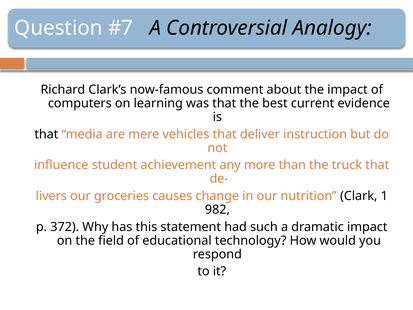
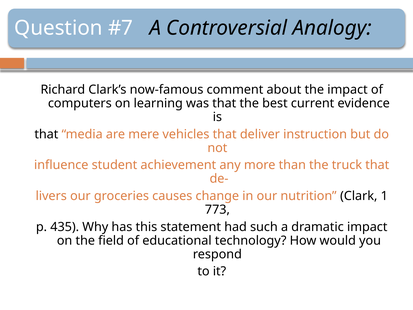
982: 982 -> 773
372: 372 -> 435
